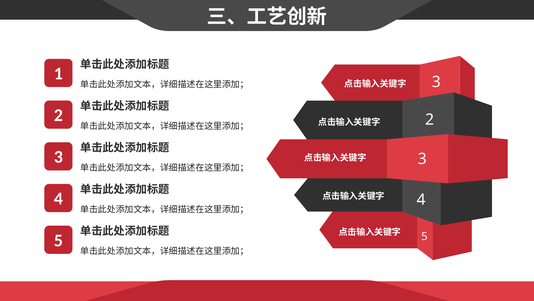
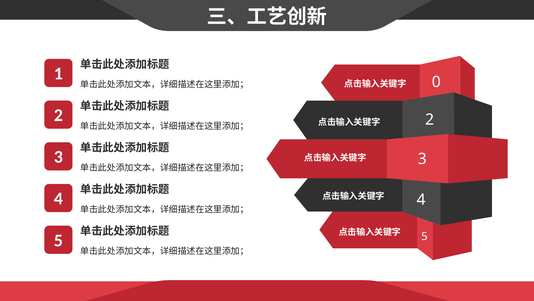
3 at (436, 82): 3 -> 0
